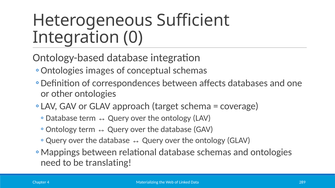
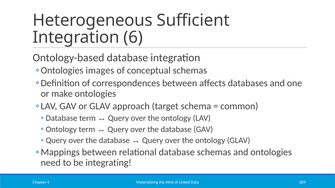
0: 0 -> 6
other: other -> make
coverage: coverage -> common
translating: translating -> integrating
